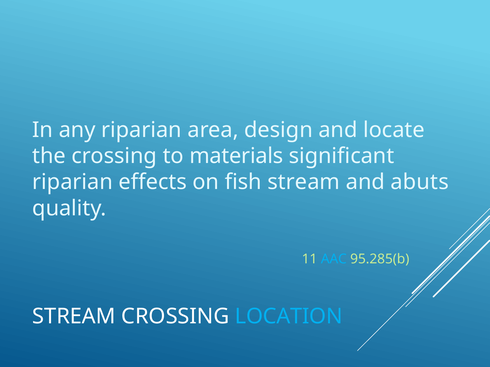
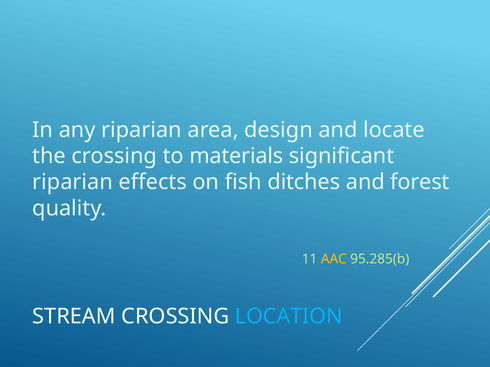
fish stream: stream -> ditches
abuts: abuts -> forest
AAC colour: light blue -> yellow
